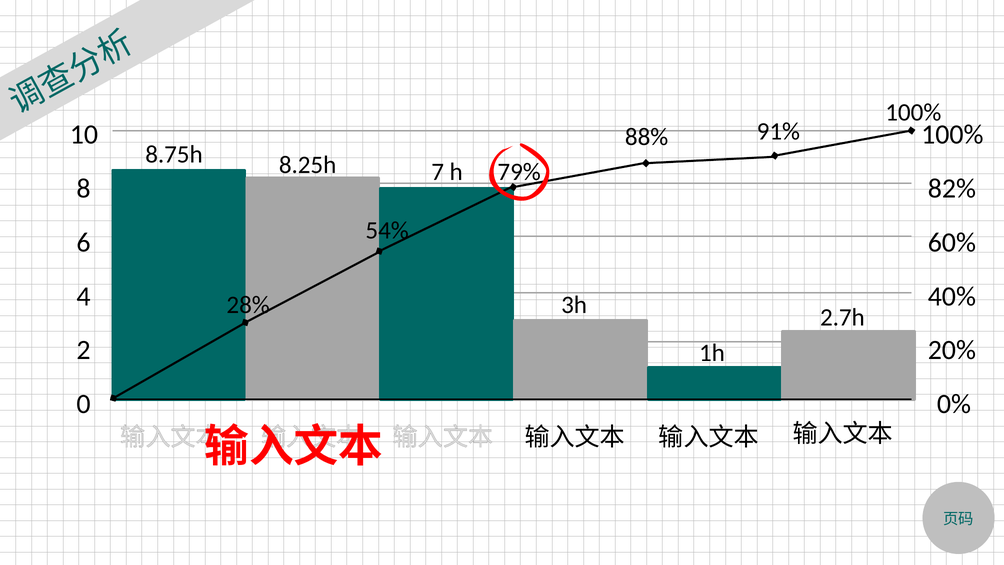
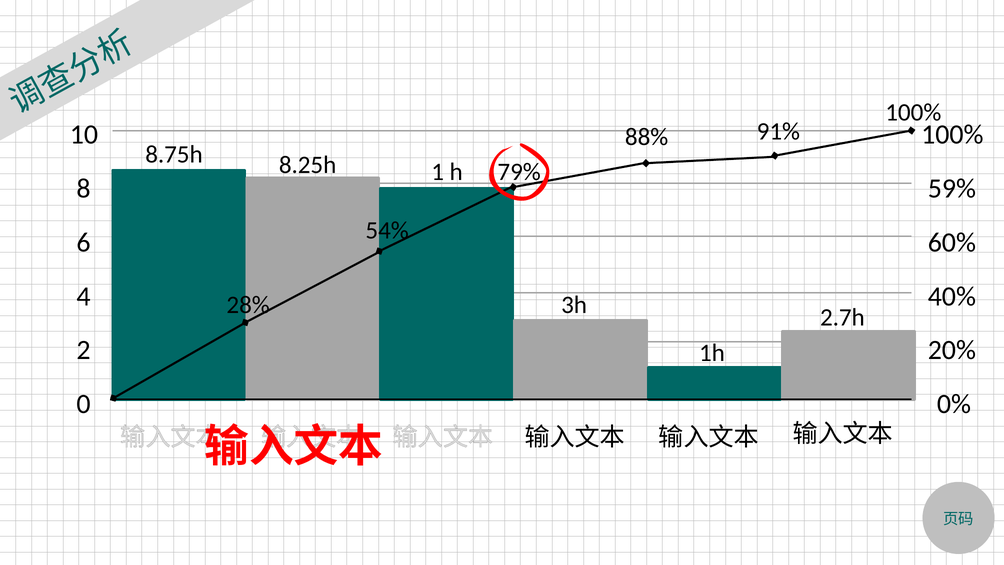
7: 7 -> 1
82%: 82% -> 59%
